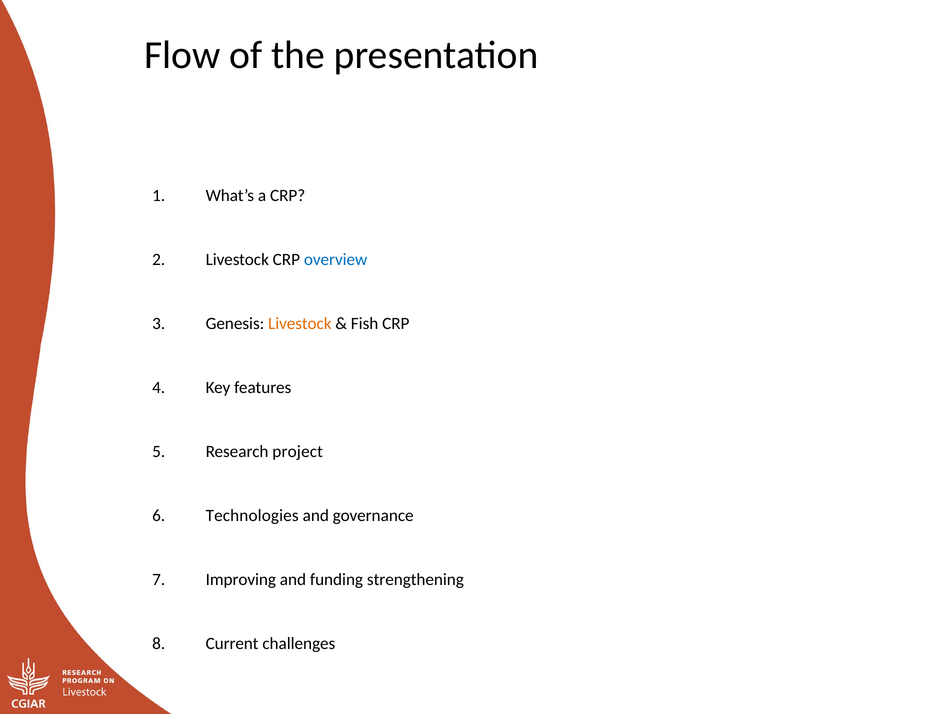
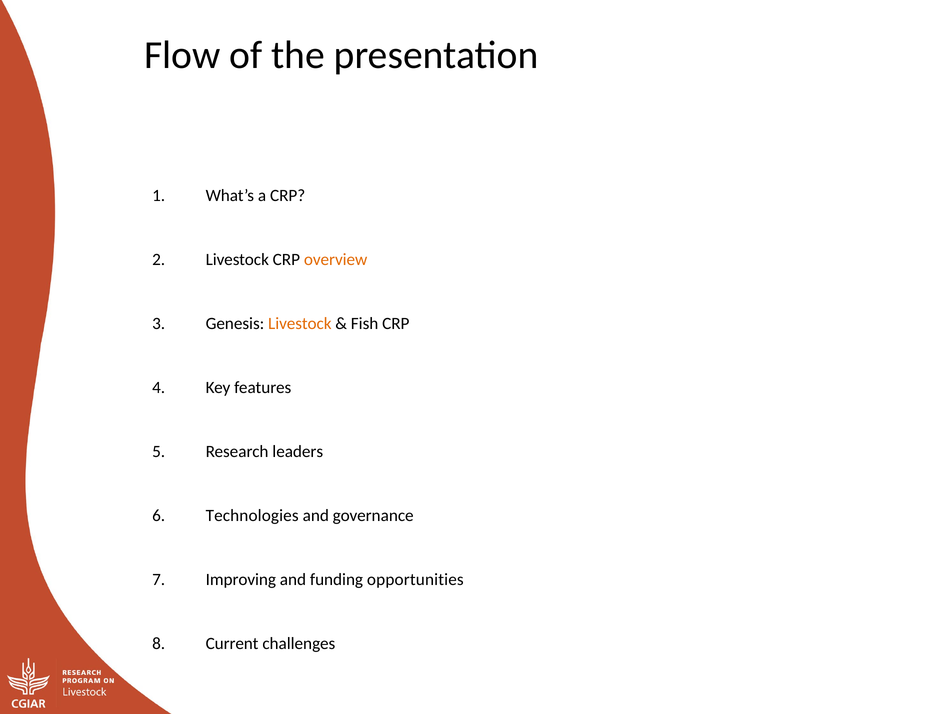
overview colour: blue -> orange
project: project -> leaders
strengthening: strengthening -> opportunities
